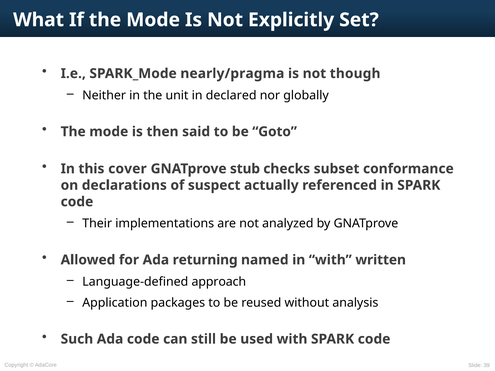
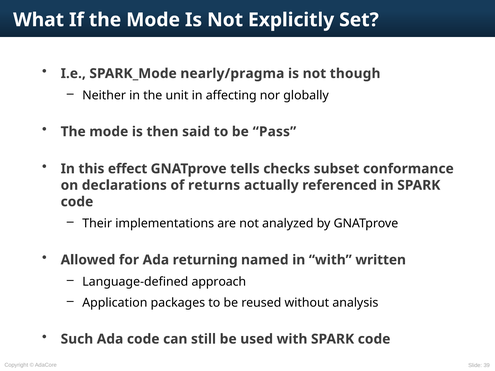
declared: declared -> affecting
Goto: Goto -> Pass
cover: cover -> effect
stub: stub -> tells
suspect: suspect -> returns
